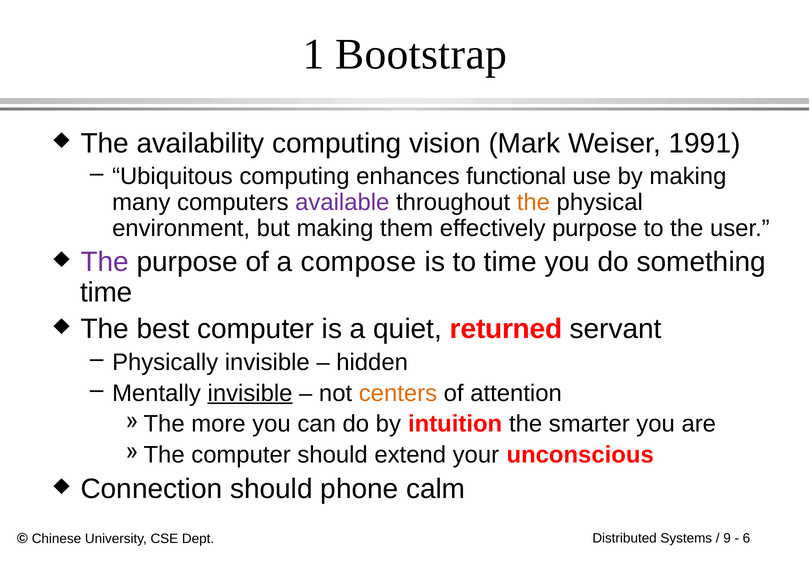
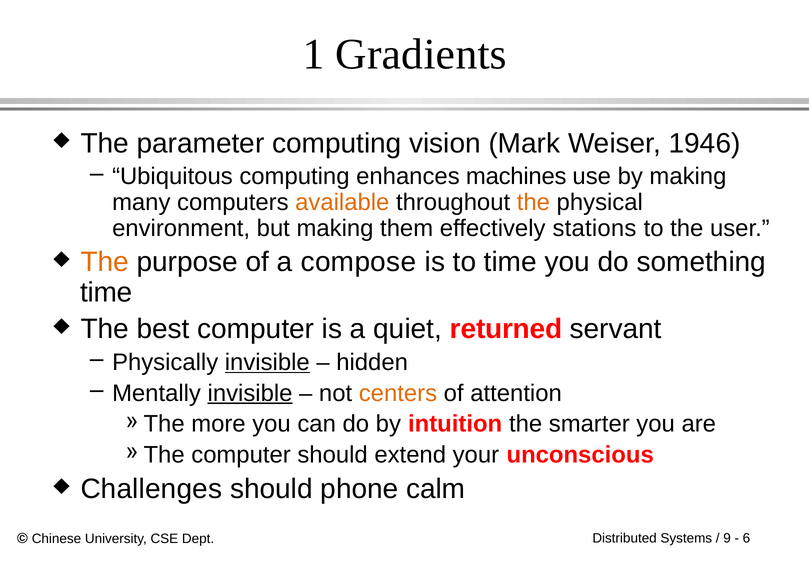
Bootstrap: Bootstrap -> Gradients
availability: availability -> parameter
1991: 1991 -> 1946
functional: functional -> machines
available colour: purple -> orange
effectively purpose: purpose -> stations
The at (105, 262) colour: purple -> orange
invisible at (267, 362) underline: none -> present
Connection: Connection -> Challenges
